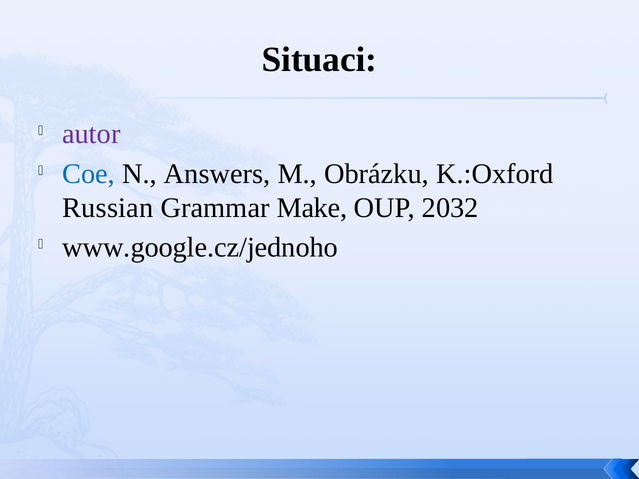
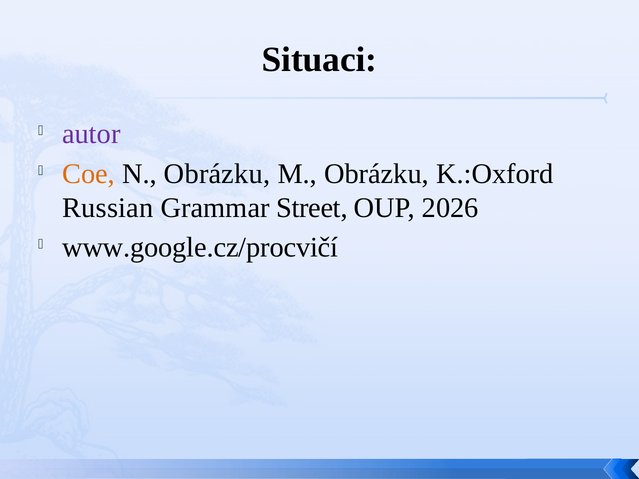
Coe colour: blue -> orange
N Answers: Answers -> Obrázku
Make: Make -> Street
2032: 2032 -> 2026
www.google.cz/jednoho: www.google.cz/jednoho -> www.google.cz/procvičí
